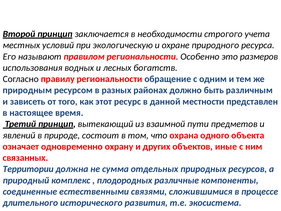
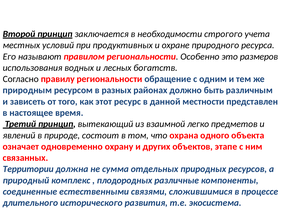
экологическую: экологическую -> продуктивных
пути: пути -> легко
иные: иные -> этапе
